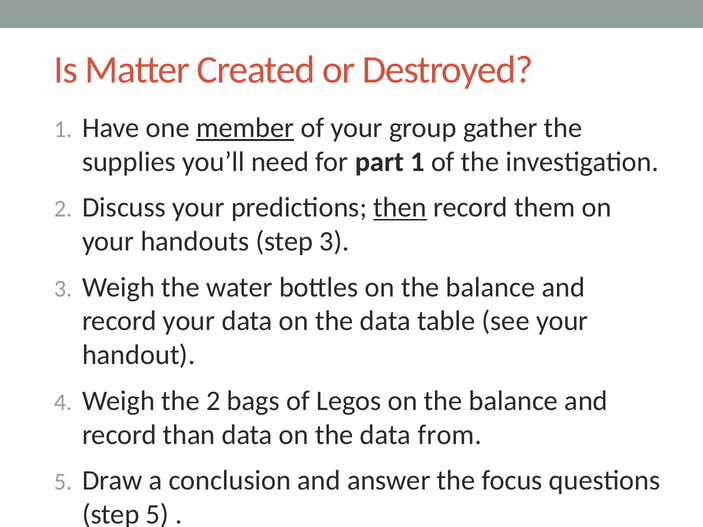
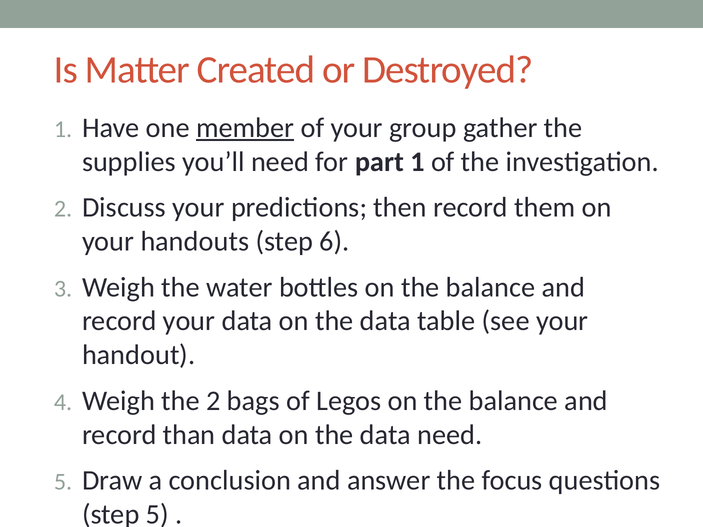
then underline: present -> none
step 3: 3 -> 6
data from: from -> need
